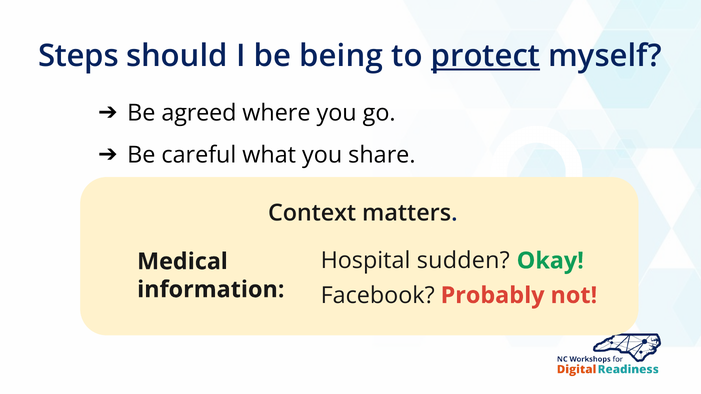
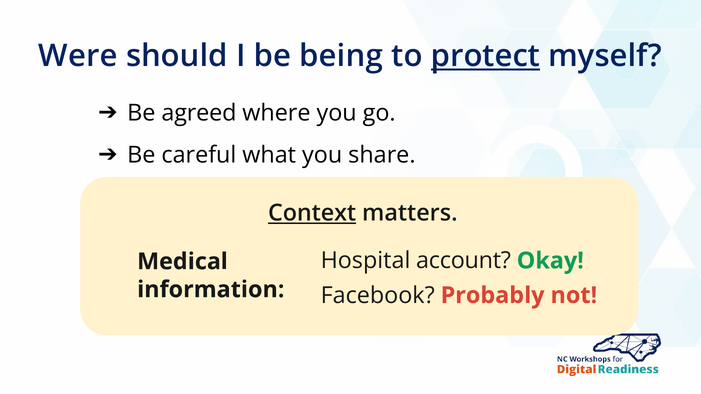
Steps: Steps -> Were
Context underline: none -> present
sudden: sudden -> account
